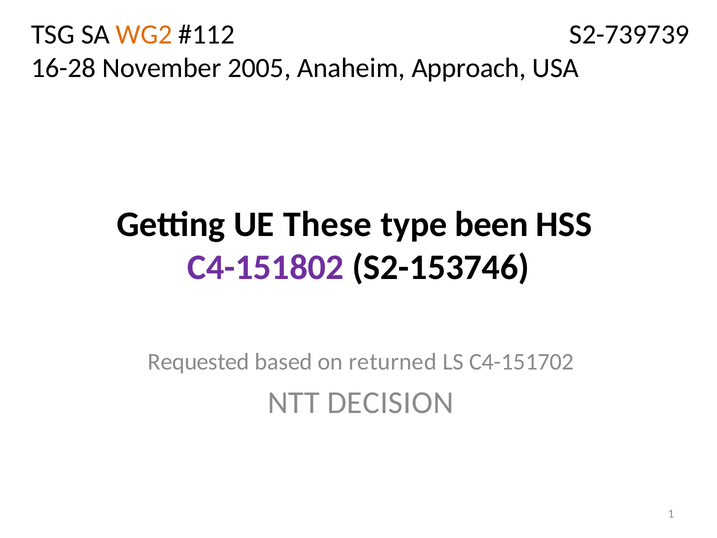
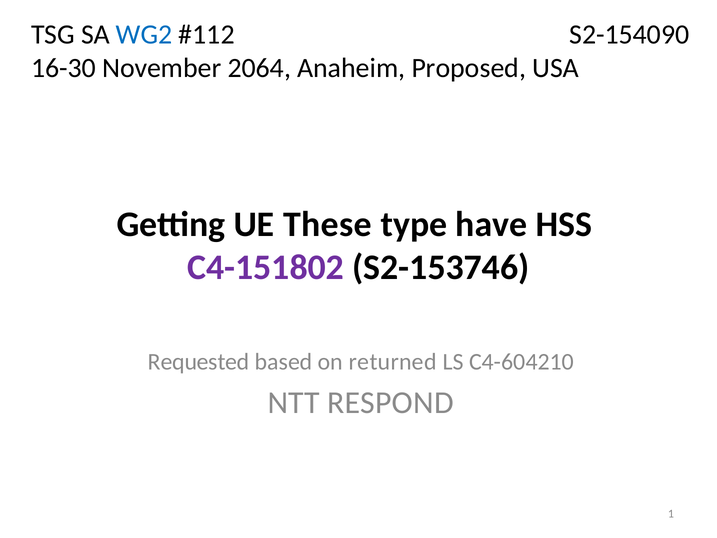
WG2 colour: orange -> blue
S2-739739: S2-739739 -> S2-154090
16-28: 16-28 -> 16-30
2005: 2005 -> 2064
Approach: Approach -> Proposed
been: been -> have
C4-151702: C4-151702 -> C4-604210
DECISION: DECISION -> RESPOND
